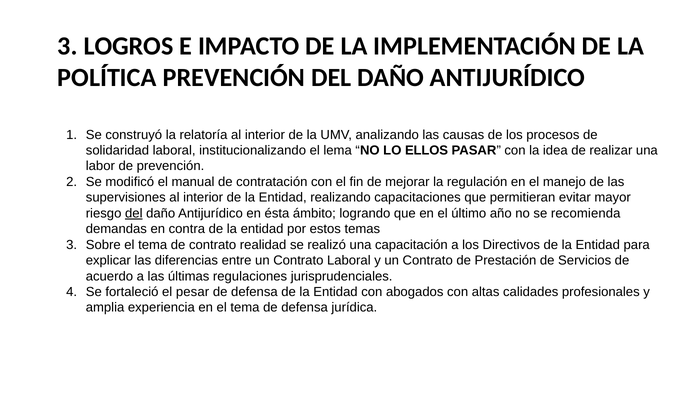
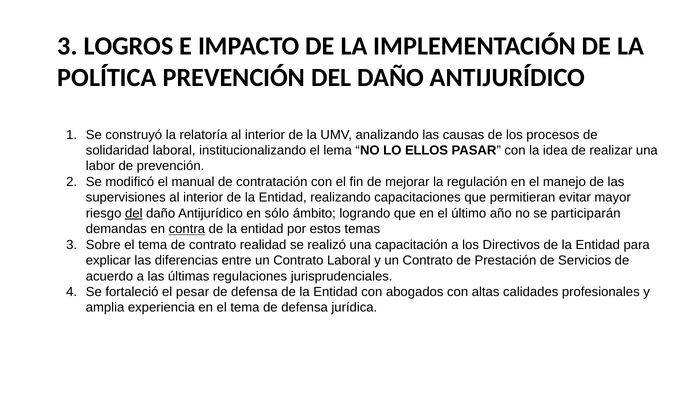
ésta: ésta -> sólo
recomienda: recomienda -> participarán
contra underline: none -> present
